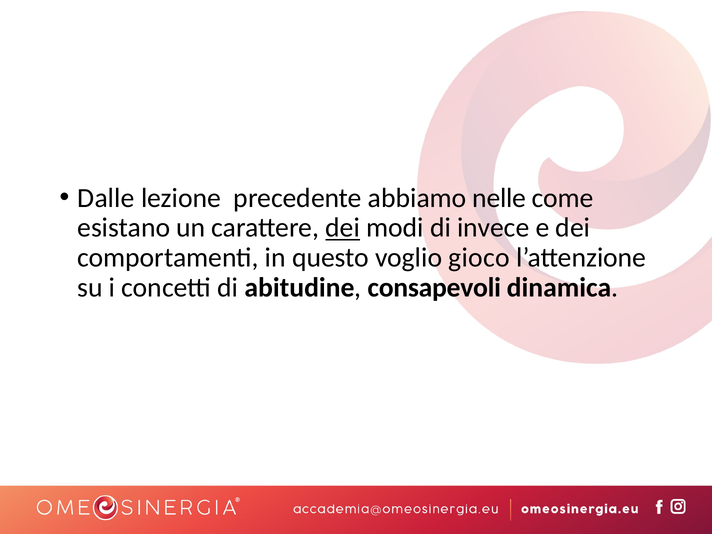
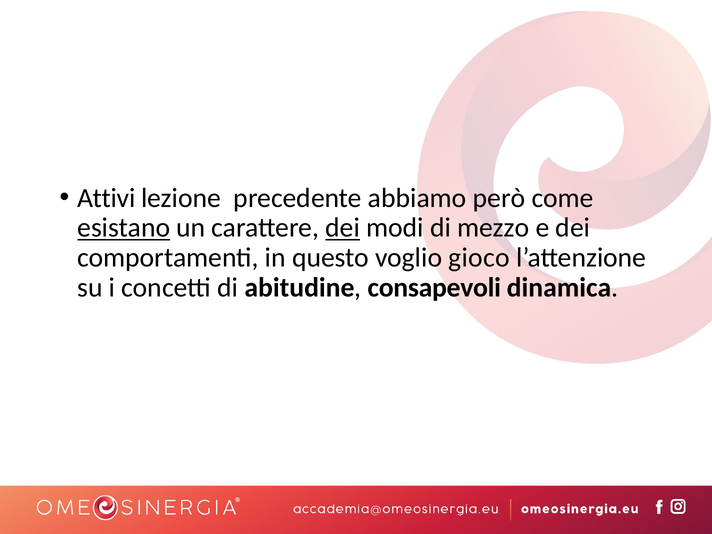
Dalle: Dalle -> Attivi
nelle: nelle -> però
esistano underline: none -> present
invece: invece -> mezzo
